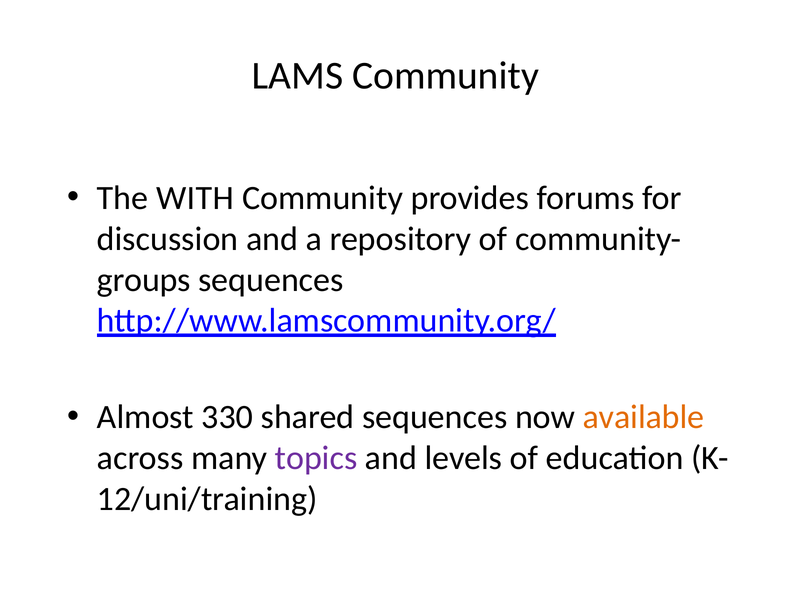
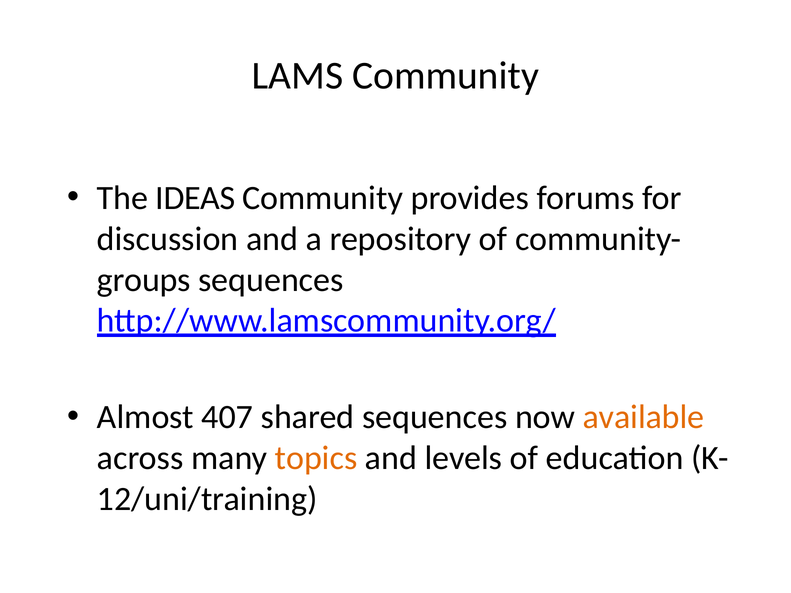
WITH: WITH -> IDEAS
330: 330 -> 407
topics colour: purple -> orange
